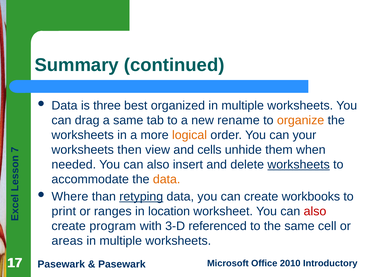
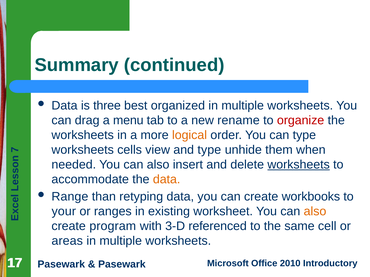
a same: same -> menu
organize colour: orange -> red
can your: your -> type
then: then -> cells
and cells: cells -> type
Where: Where -> Range
retyping underline: present -> none
print: print -> your
location: location -> existing
also at (315, 212) colour: red -> orange
